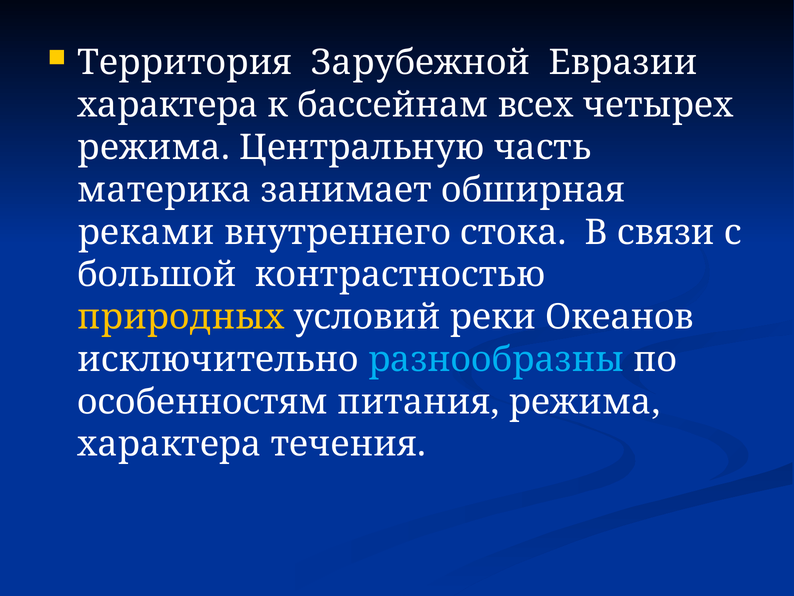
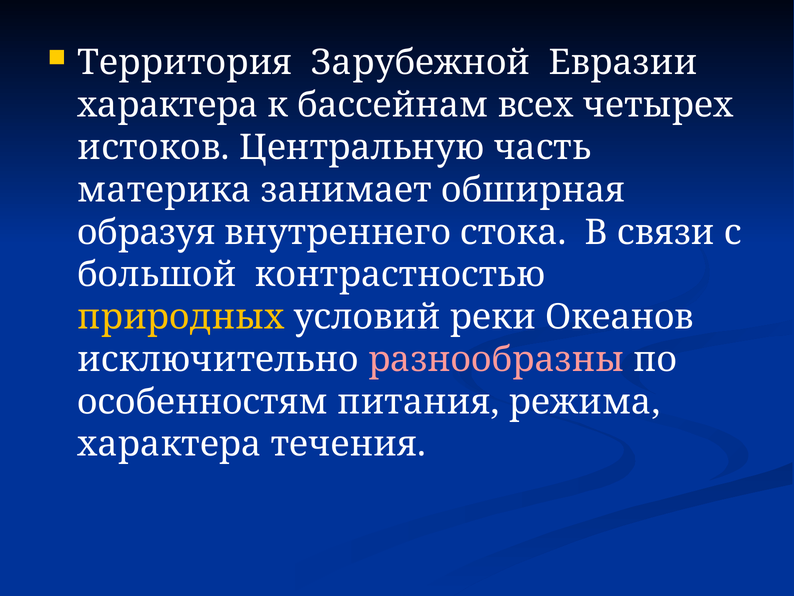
режима at (154, 147): режима -> истоков
реками: реками -> образуя
разнообразны colour: light blue -> pink
